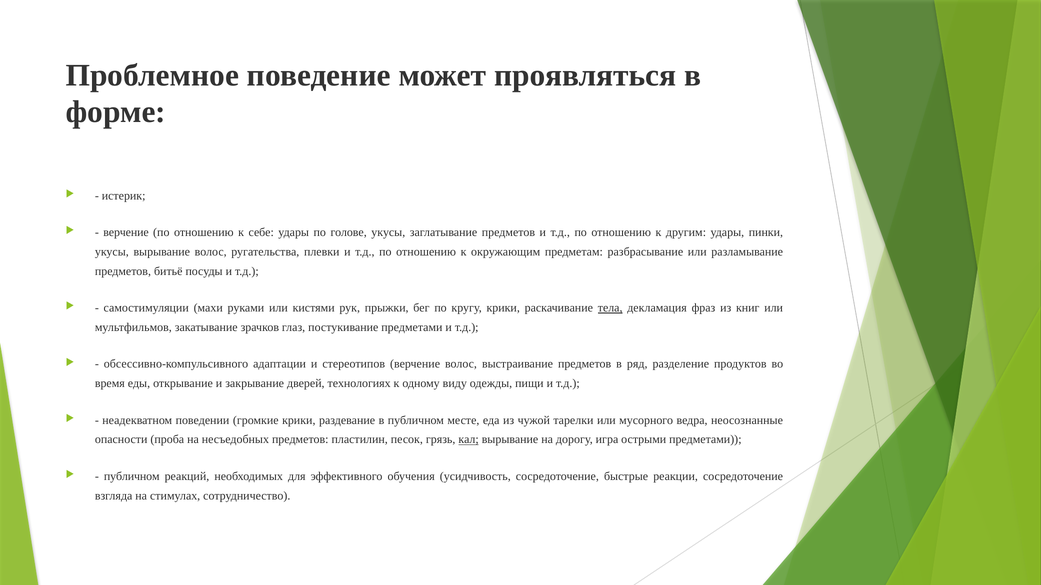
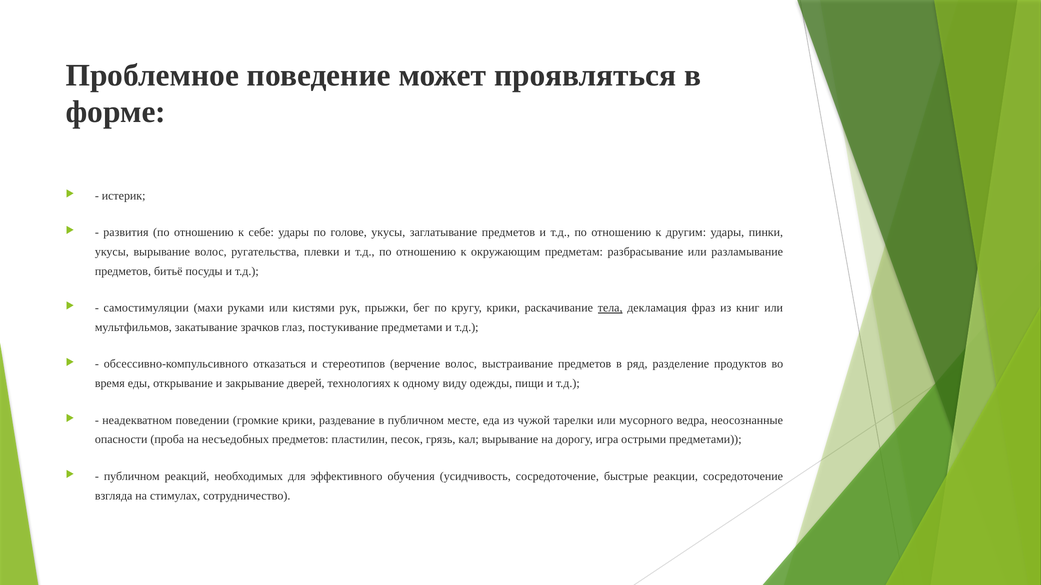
верчение at (126, 233): верчение -> развития
адаптации: адаптации -> отказаться
кал underline: present -> none
